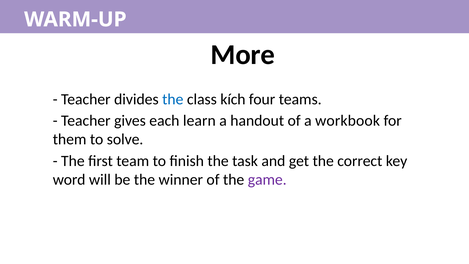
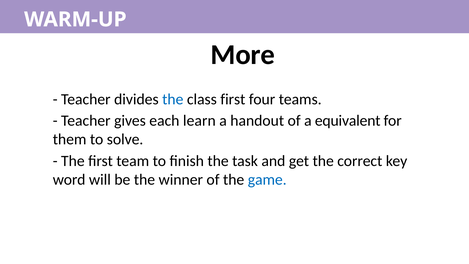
class kích: kích -> first
workbook: workbook -> equivalent
game colour: purple -> blue
